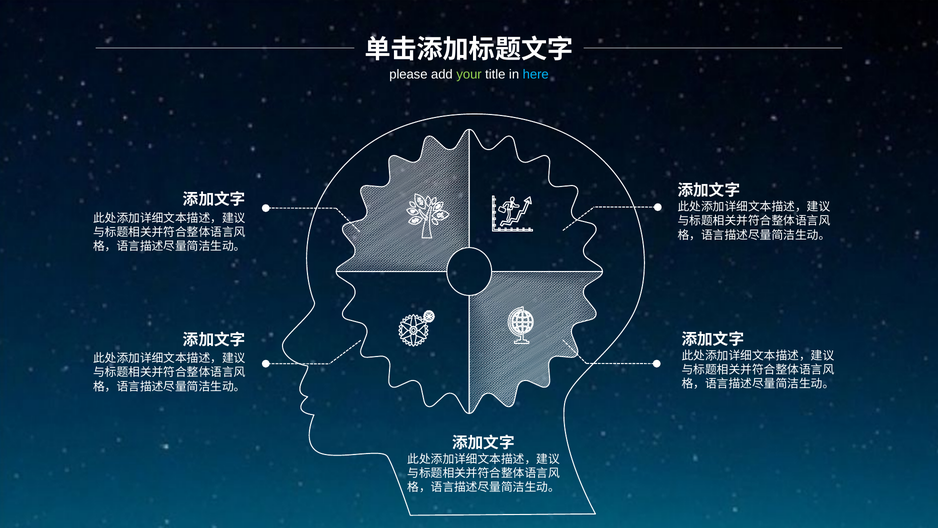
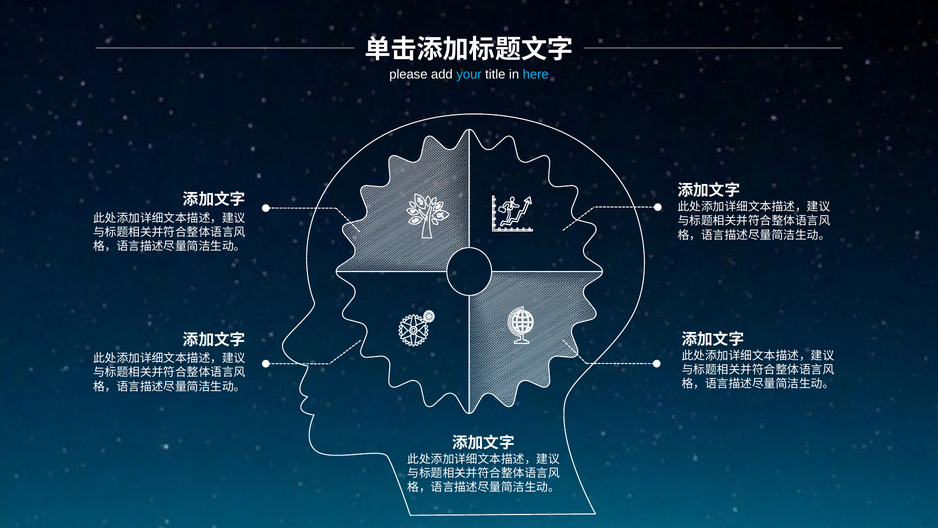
your colour: light green -> light blue
